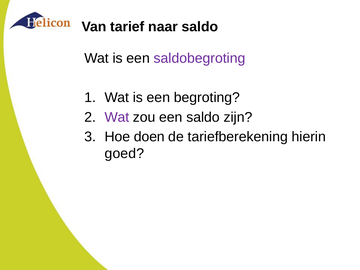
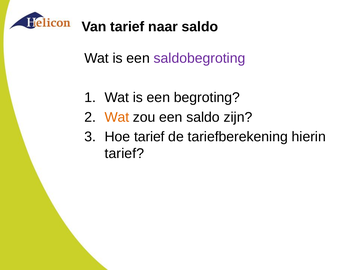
Wat at (117, 117) colour: purple -> orange
Hoe doen: doen -> tarief
goed at (124, 154): goed -> tarief
